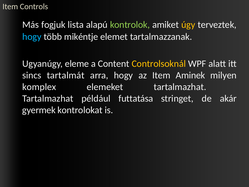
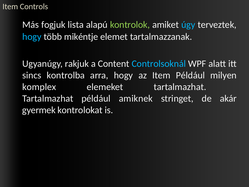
úgy colour: yellow -> light blue
eleme: eleme -> rakjuk
Controlsoknál colour: yellow -> light blue
tartalmát: tartalmát -> kontrolba
Item Aminek: Aminek -> Például
futtatása: futtatása -> amiknek
